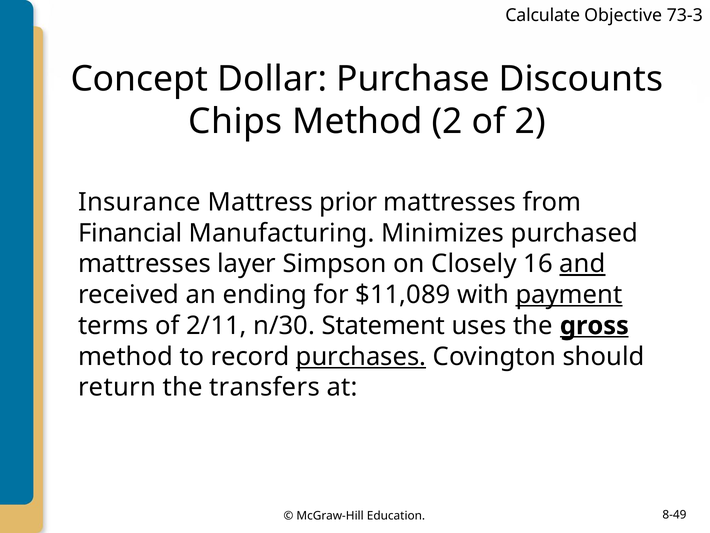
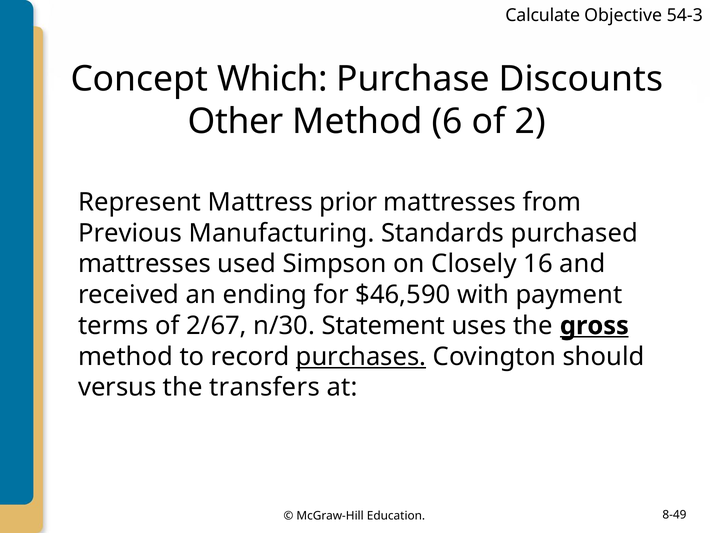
73-3: 73-3 -> 54-3
Dollar: Dollar -> Which
Chips: Chips -> Other
Method 2: 2 -> 6
Insurance: Insurance -> Represent
Financial: Financial -> Previous
Minimizes: Minimizes -> Standards
layer: layer -> used
and underline: present -> none
$11,089: $11,089 -> $46,590
payment underline: present -> none
2/11: 2/11 -> 2/67
return: return -> versus
